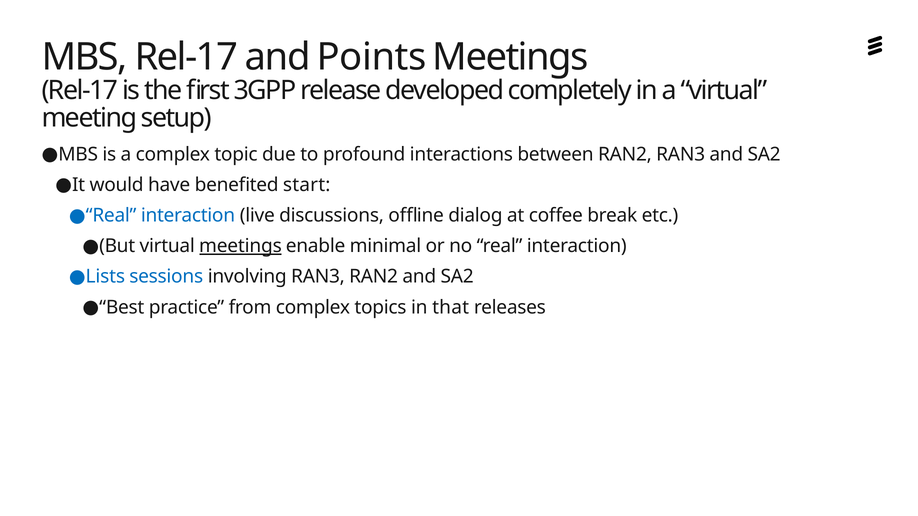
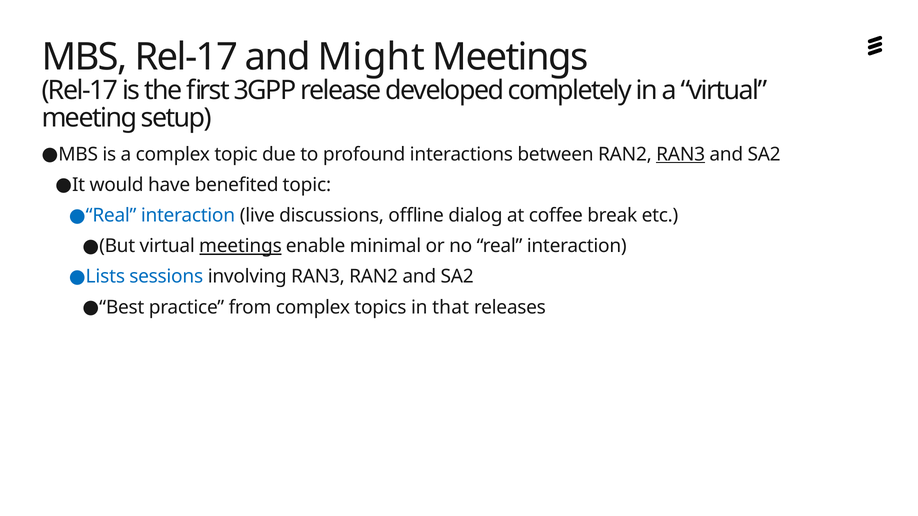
Points: Points -> Might
RAN3 at (681, 154) underline: none -> present
benefited start: start -> topic
